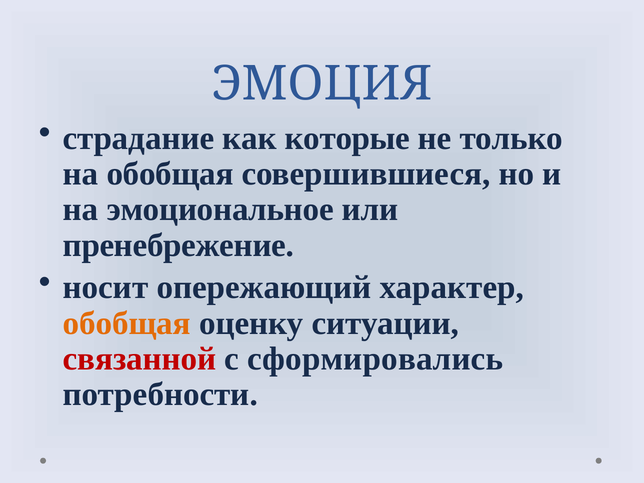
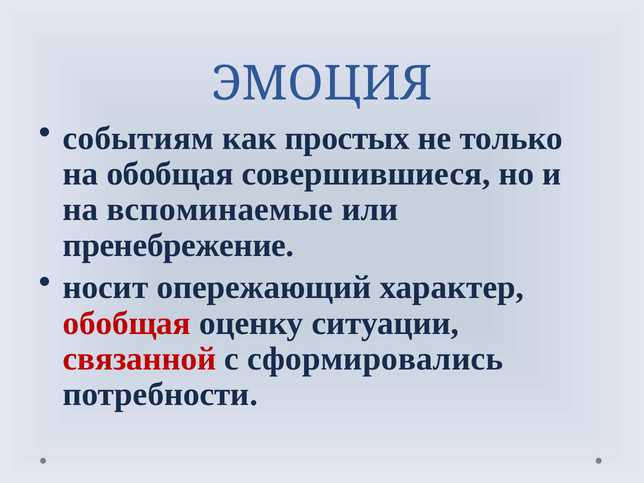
страдание: страдание -> событиям
которые: которые -> простых
эмоциональное: эмоциональное -> вспоминаемые
обобщая at (127, 323) colour: orange -> red
